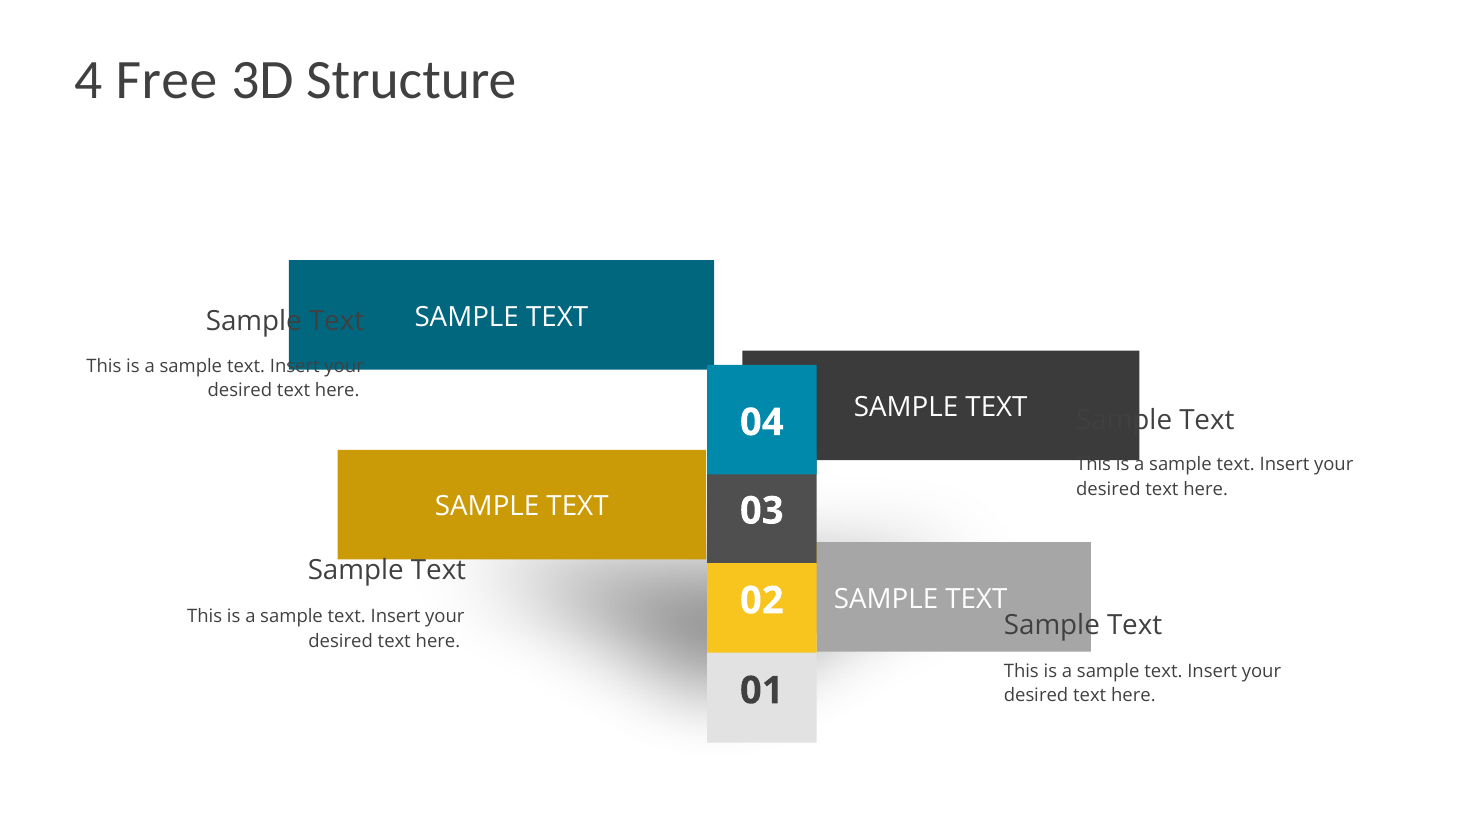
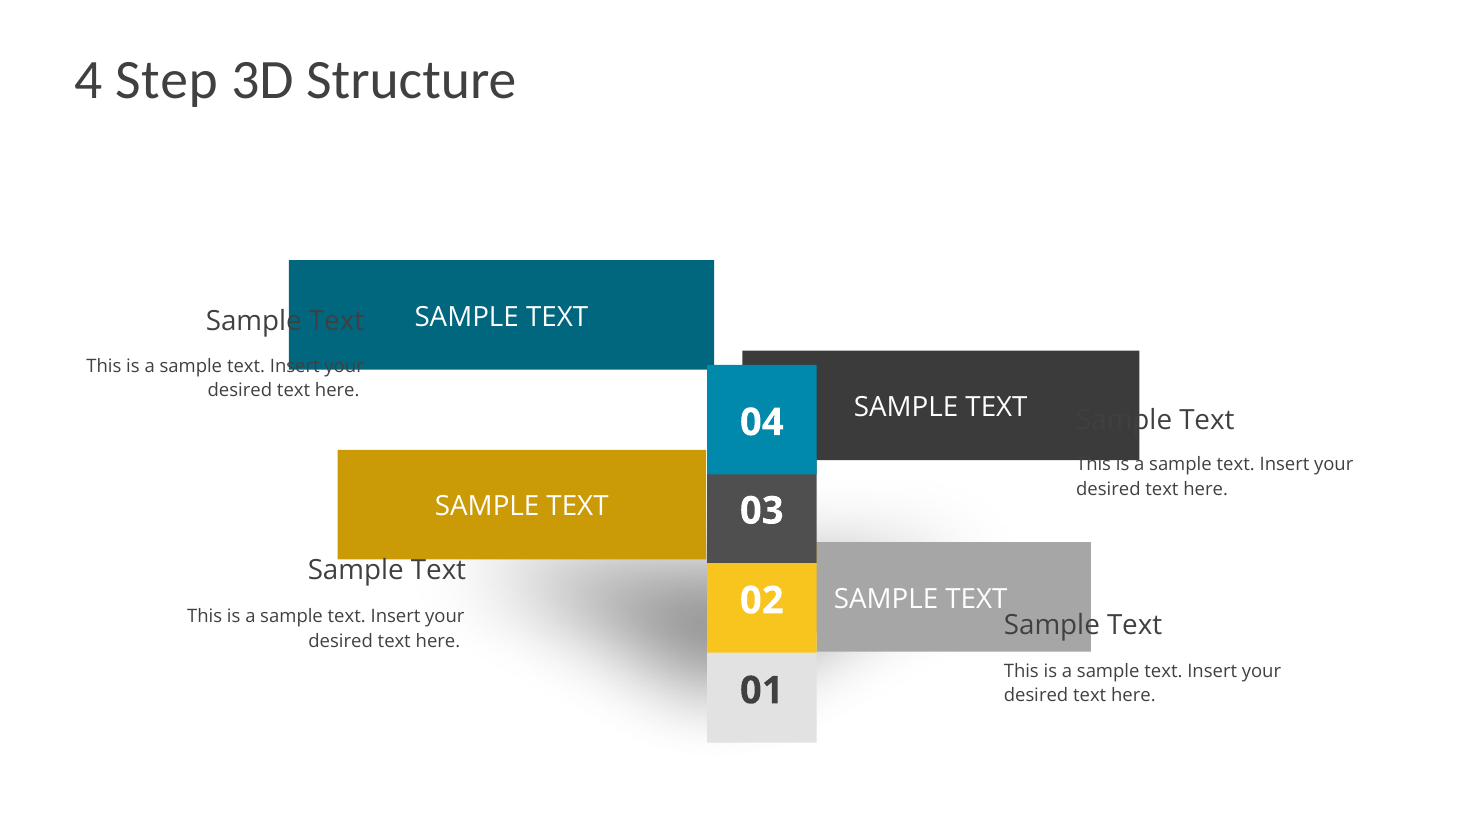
Free: Free -> Step
